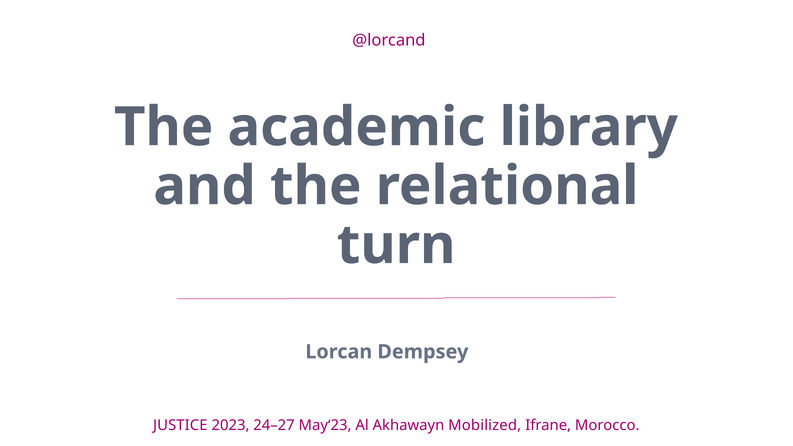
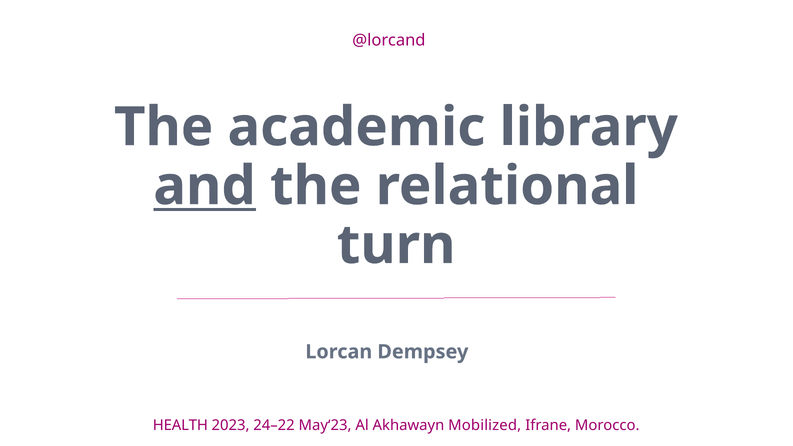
and underline: none -> present
JUSTICE: JUSTICE -> HEALTH
24–27: 24–27 -> 24–22
